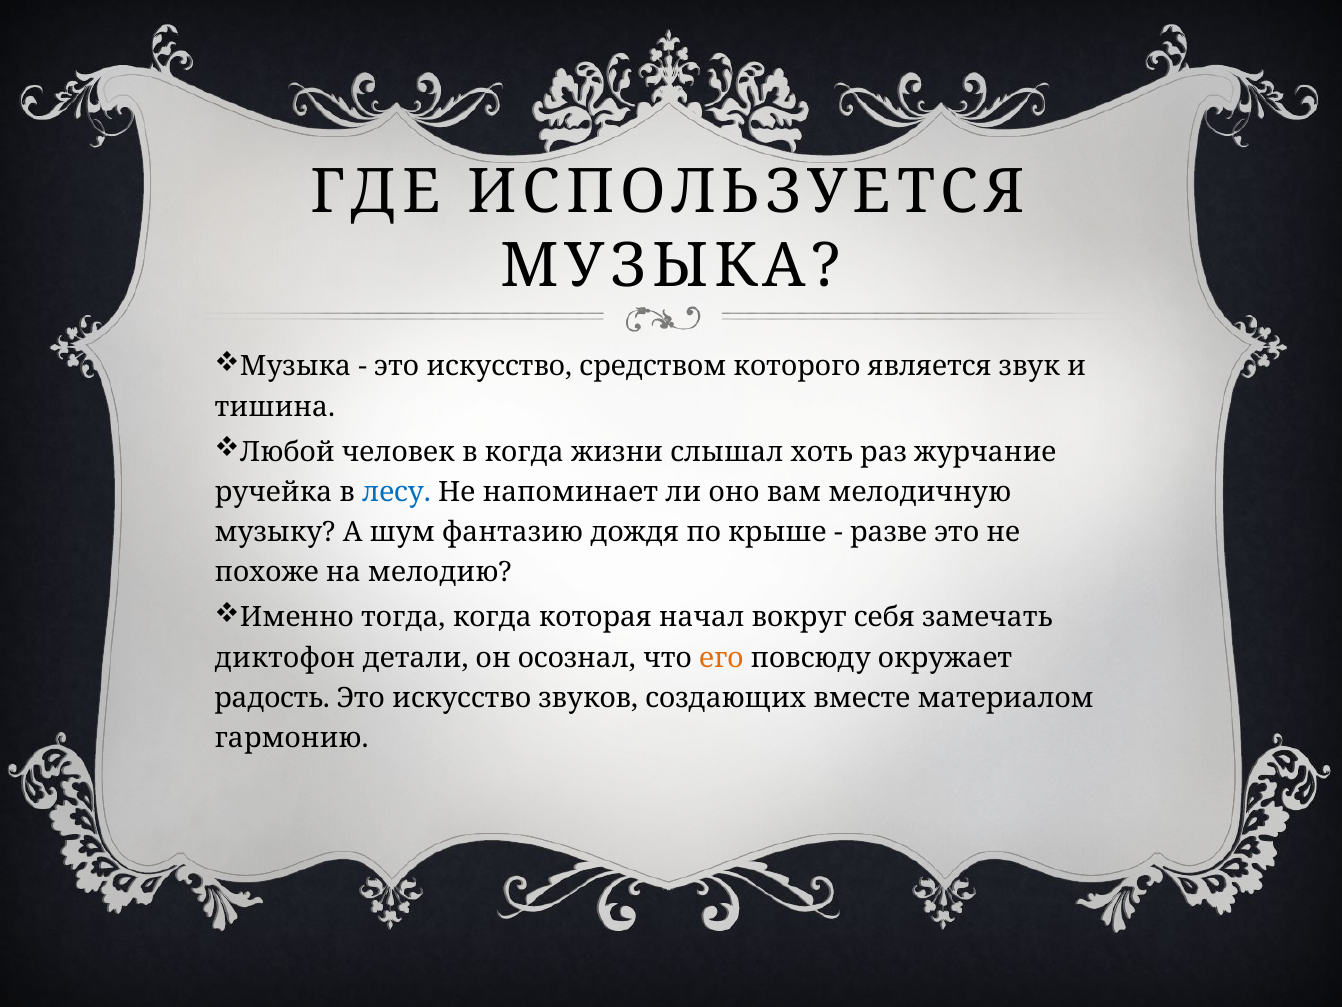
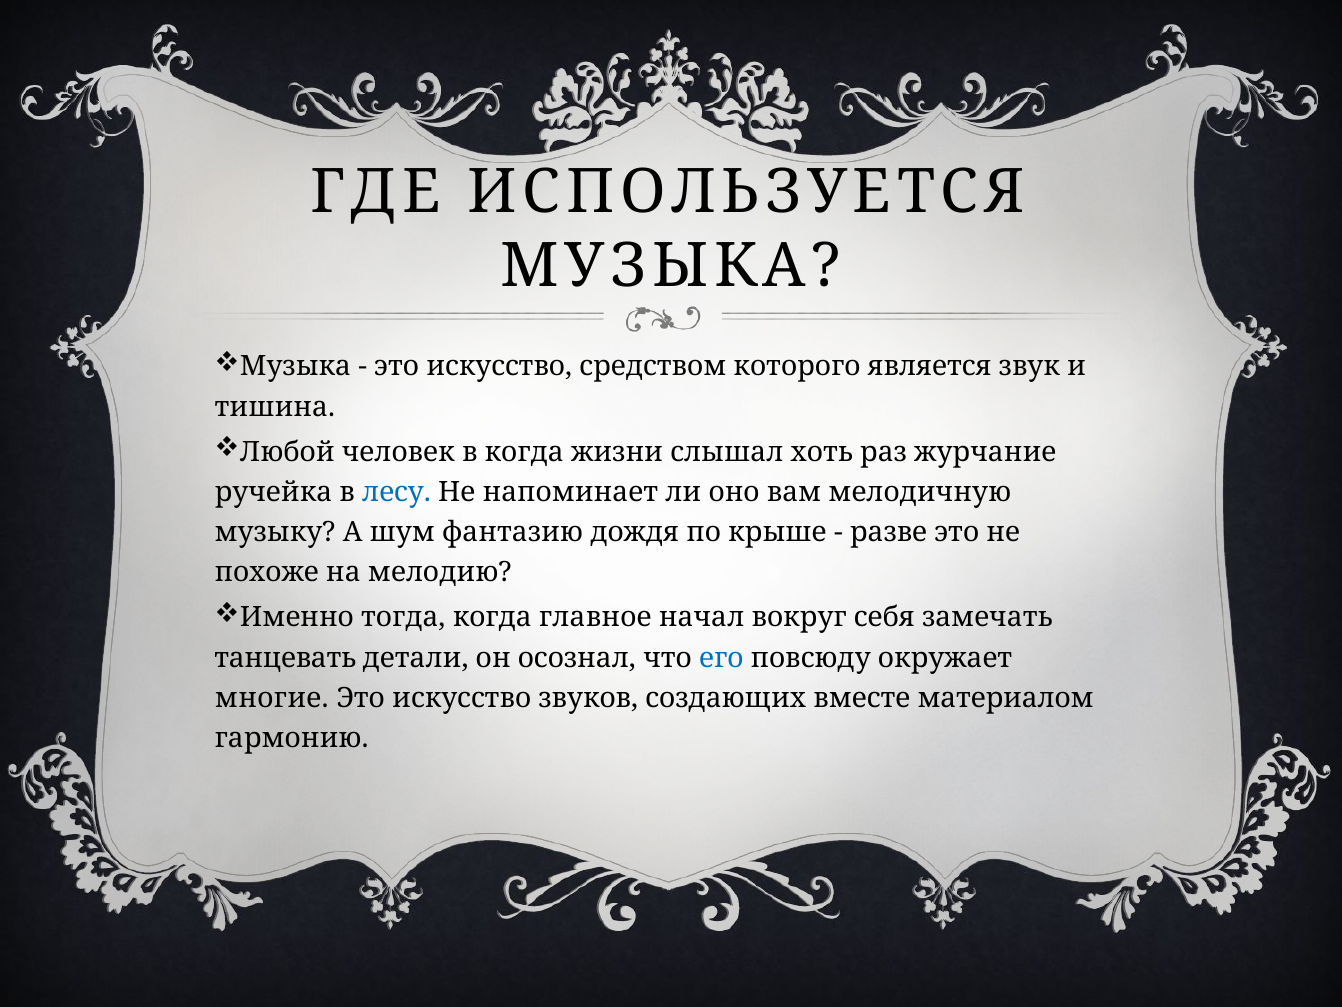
которая: которая -> главное
диктофон: диктофон -> танцевать
его colour: orange -> blue
радость: радость -> многие
